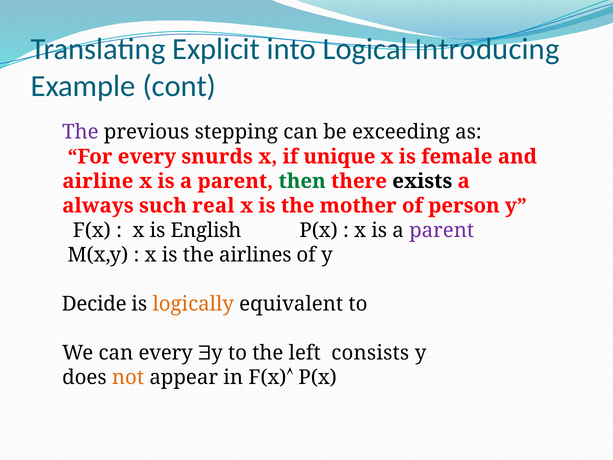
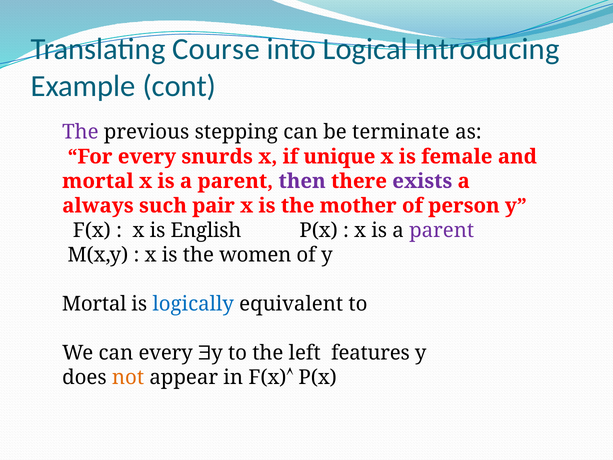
Explicit: Explicit -> Course
exceeding: exceeding -> terminate
airline at (98, 181): airline -> mortal
then colour: green -> purple
exists colour: black -> purple
real: real -> pair
airlines: airlines -> women
Decide at (94, 304): Decide -> Mortal
logically colour: orange -> blue
consists: consists -> features
